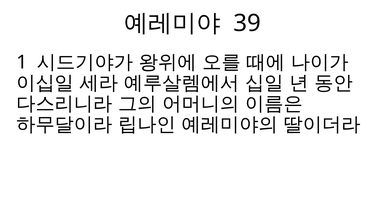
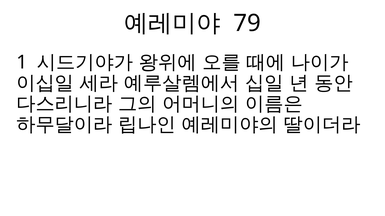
39: 39 -> 79
